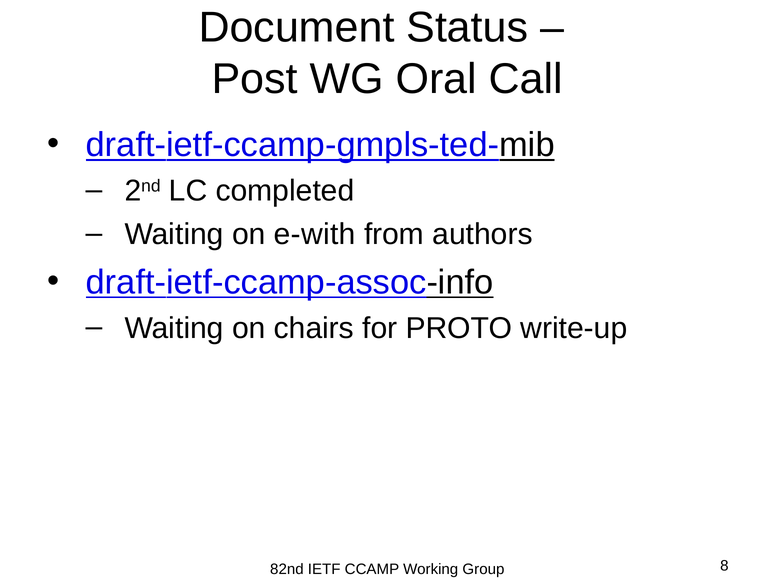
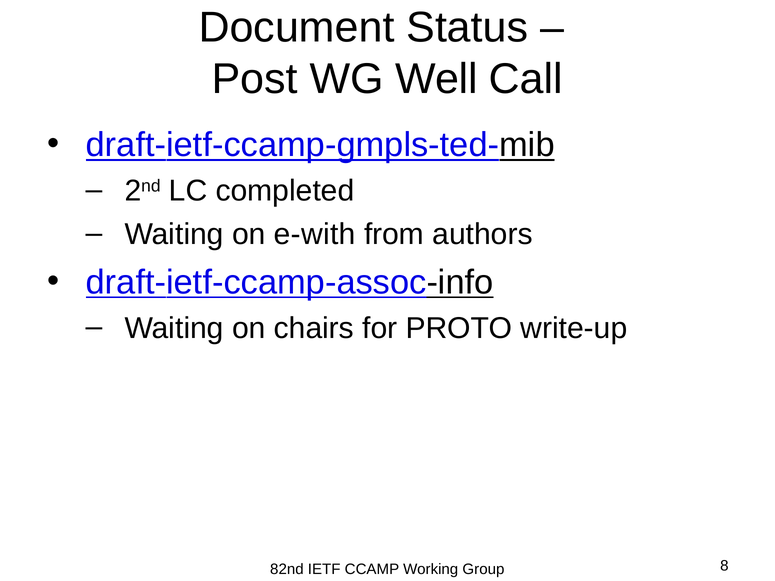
Oral: Oral -> Well
